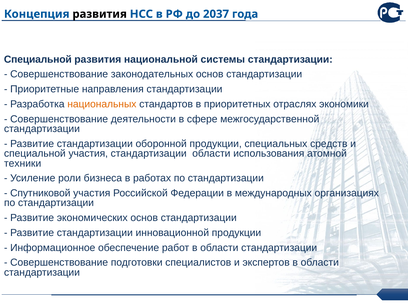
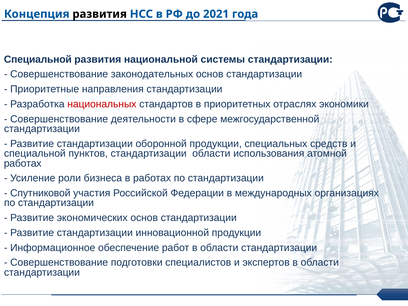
2037: 2037 -> 2021
национальных colour: orange -> red
специальной участия: участия -> пунктов
техники at (23, 163): техники -> работах
